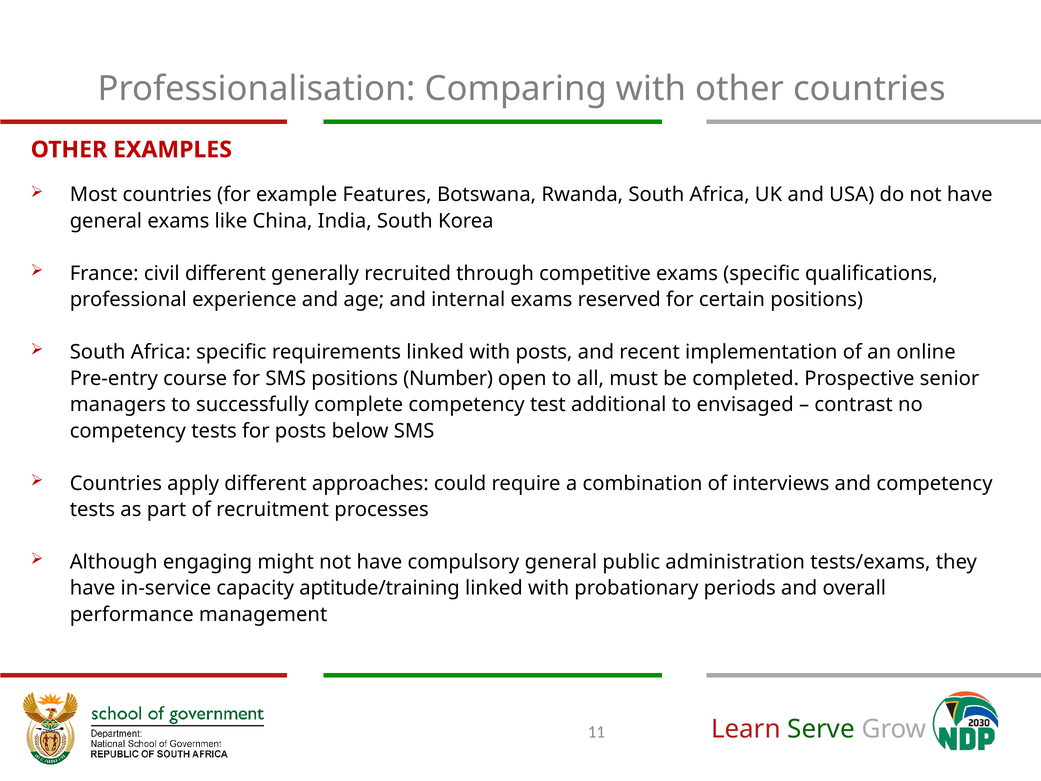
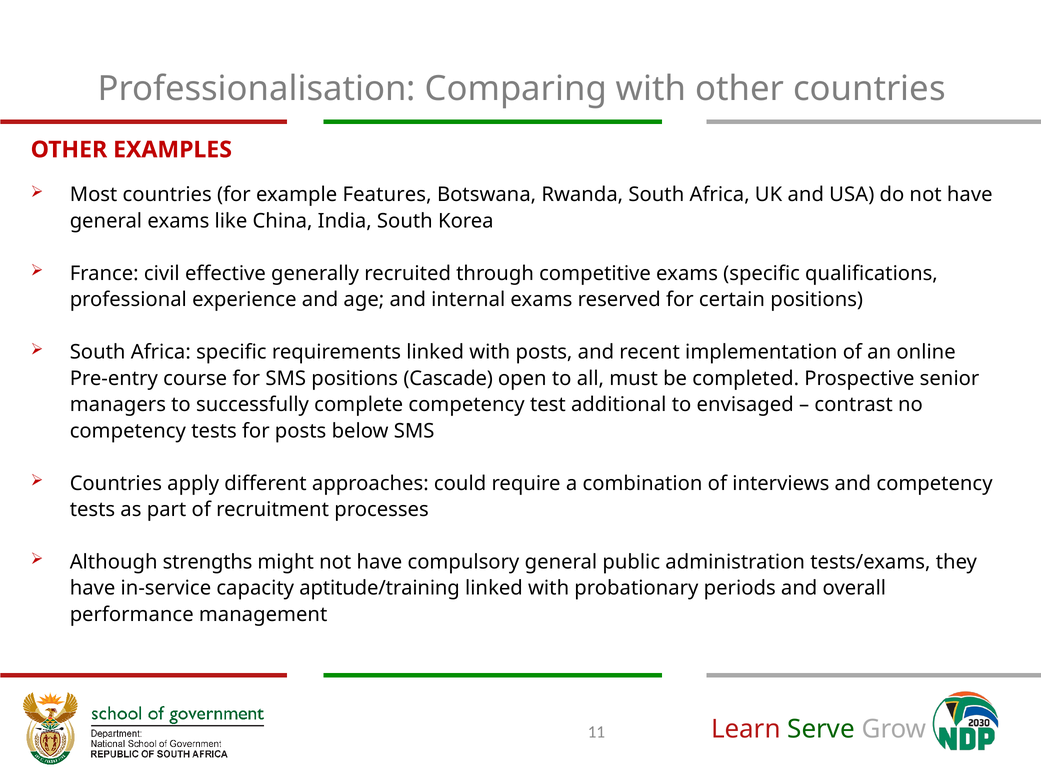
civil different: different -> effective
Number: Number -> Cascade
engaging: engaging -> strengths
